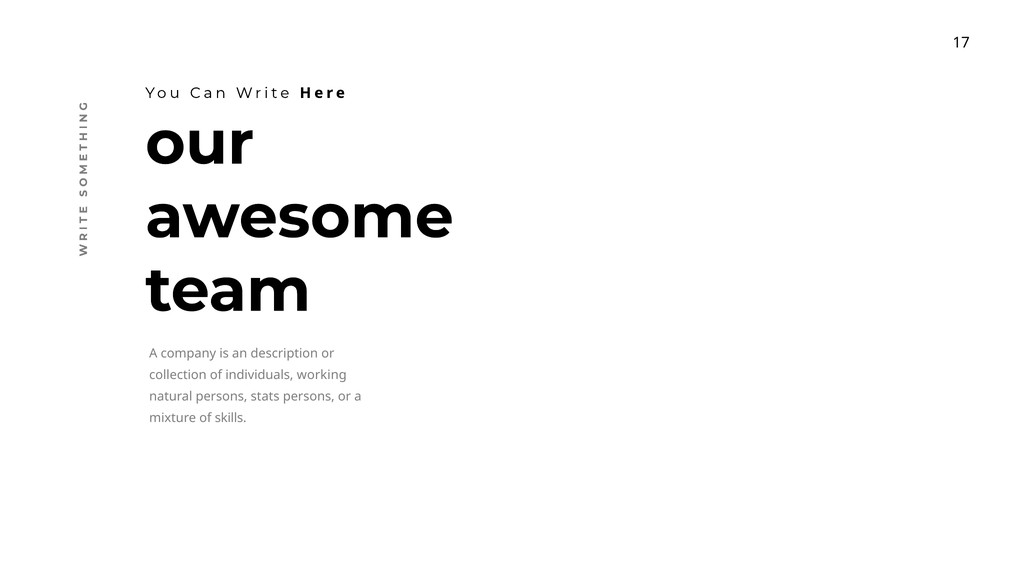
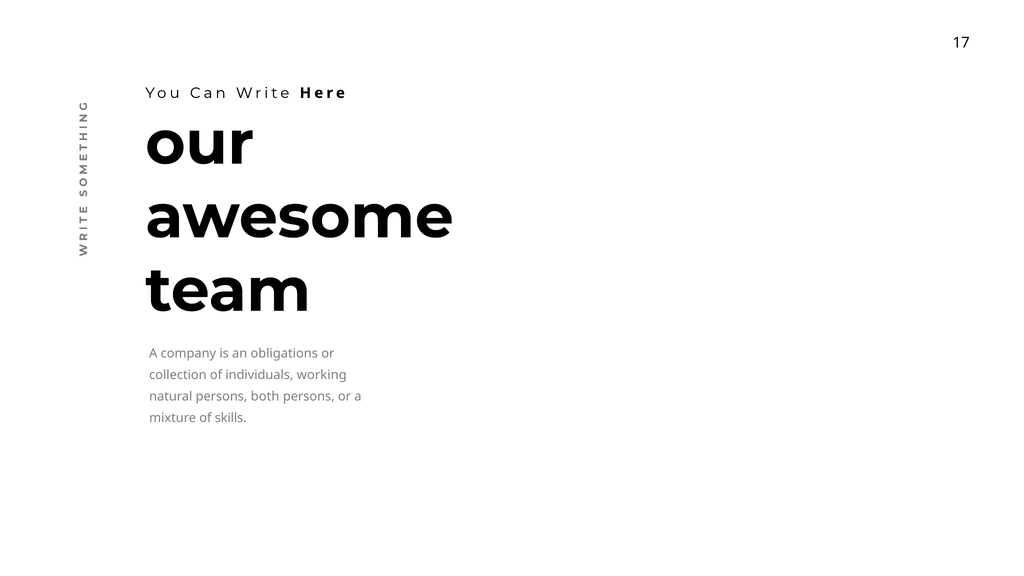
description: description -> obligations
stats: stats -> both
